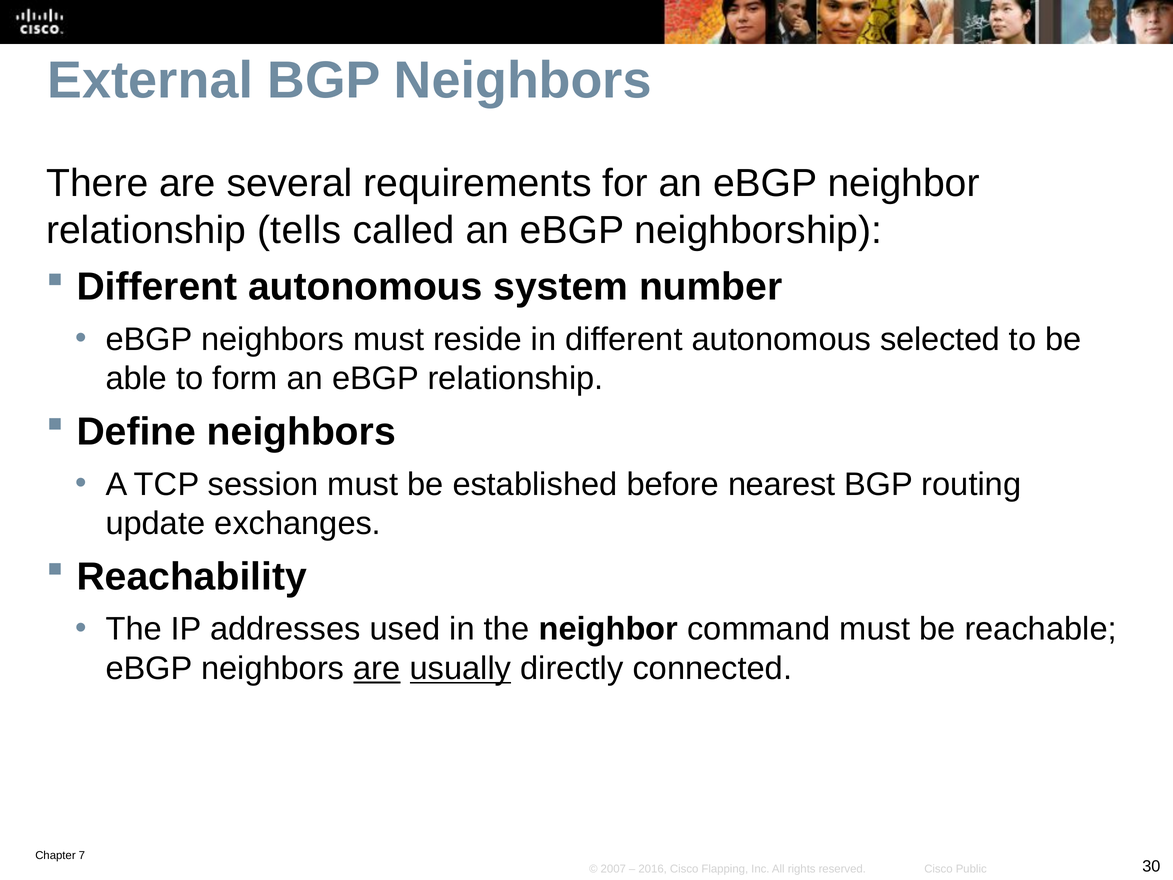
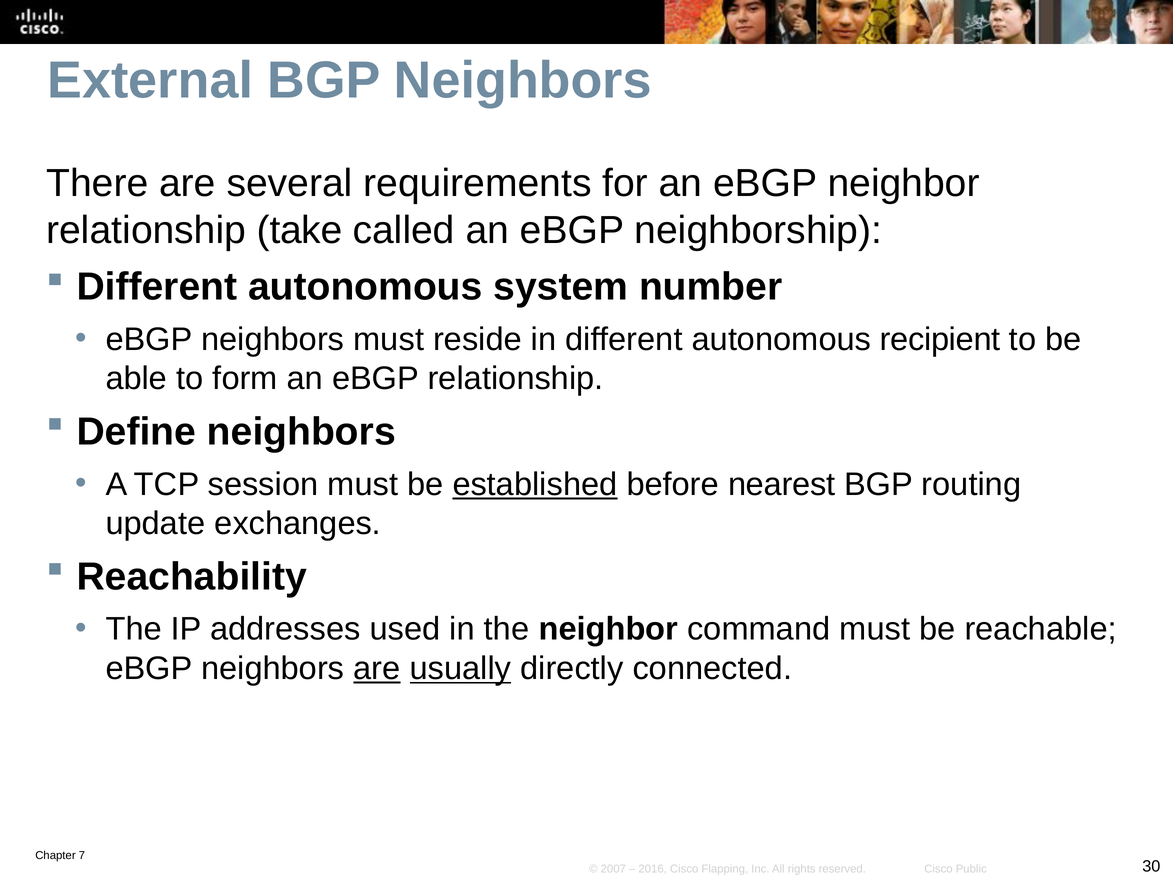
tells: tells -> take
selected: selected -> recipient
established underline: none -> present
